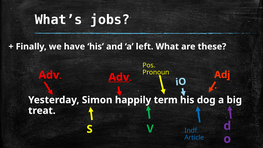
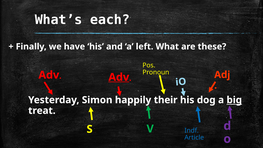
jobs: jobs -> each
term: term -> their
big underline: none -> present
